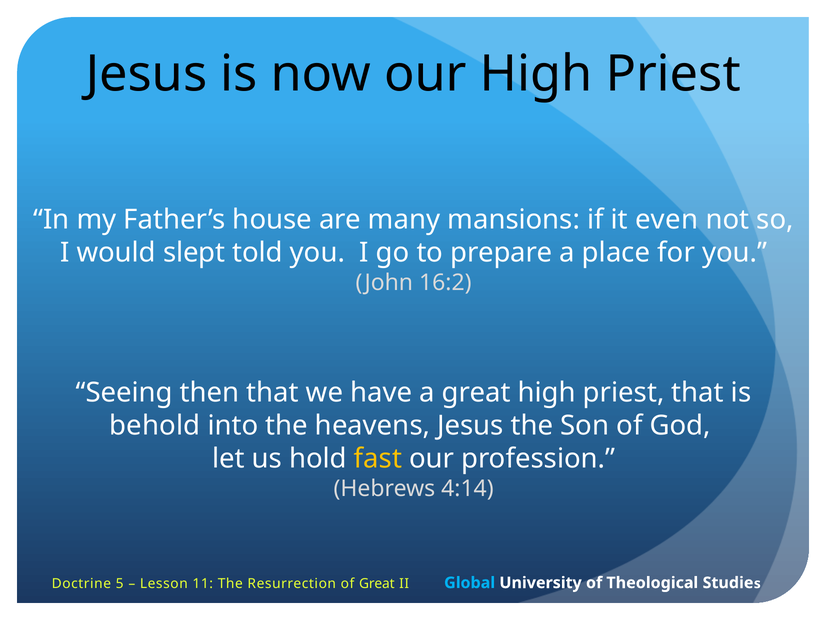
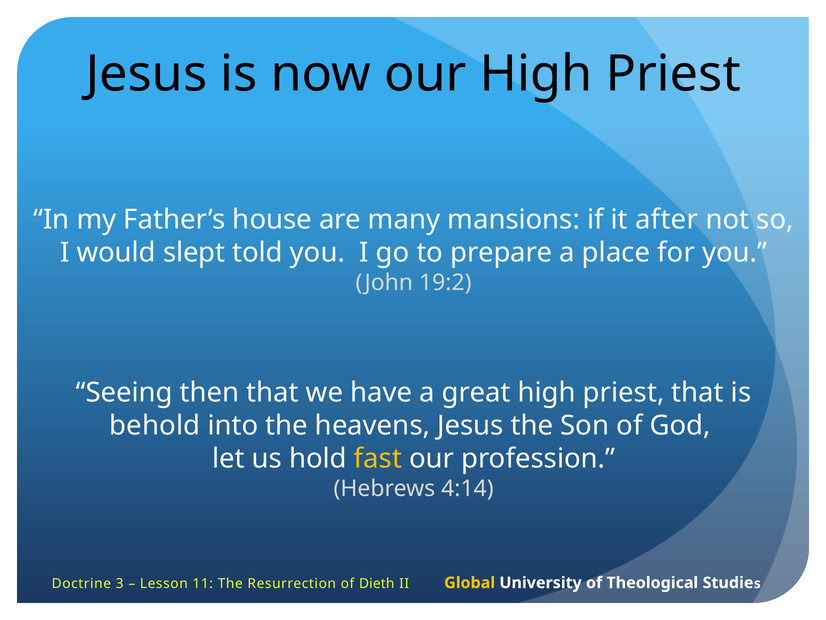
even: even -> after
16:2: 16:2 -> 19:2
5: 5 -> 3
of Great: Great -> Dieth
Global colour: light blue -> yellow
